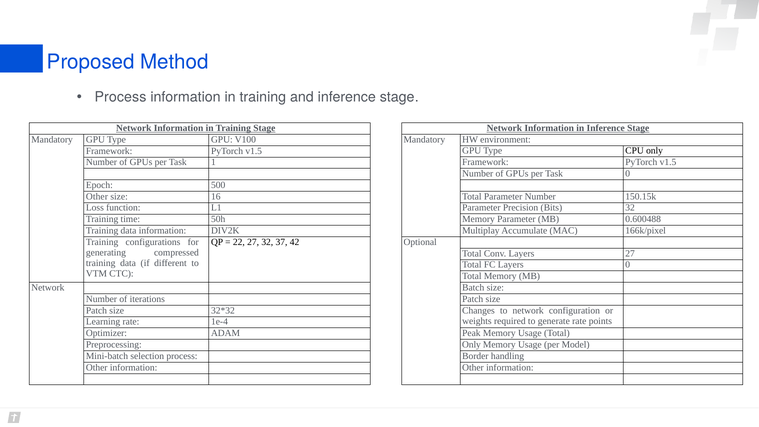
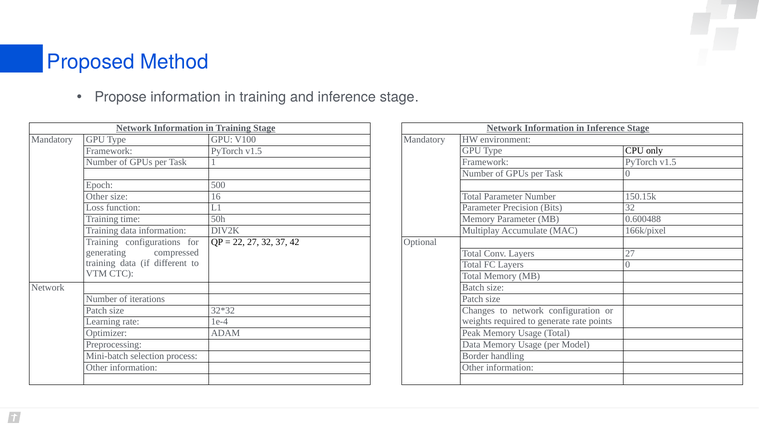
Process at (120, 97): Process -> Propose
Only at (471, 345): Only -> Data
